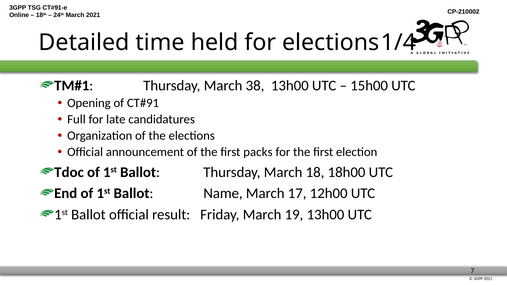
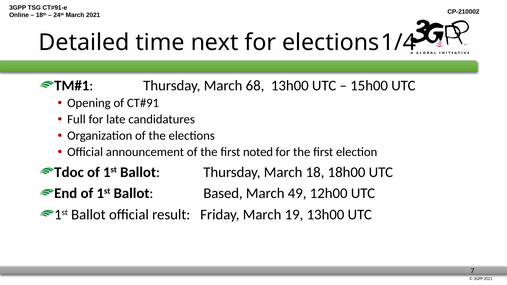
held: held -> next
38: 38 -> 68
packs: packs -> noted
Name: Name -> Based
17: 17 -> 49
